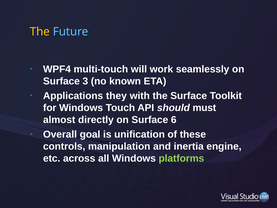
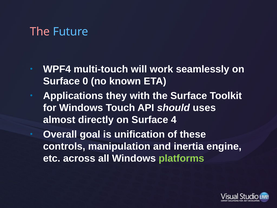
The at (40, 32) colour: yellow -> pink
3: 3 -> 0
must: must -> uses
6: 6 -> 4
